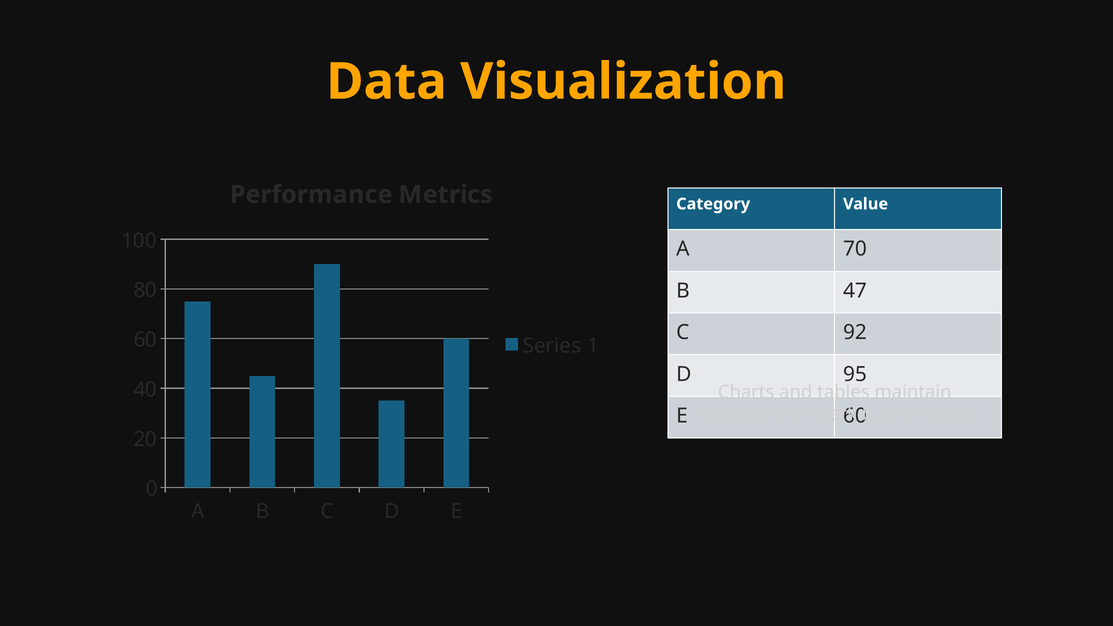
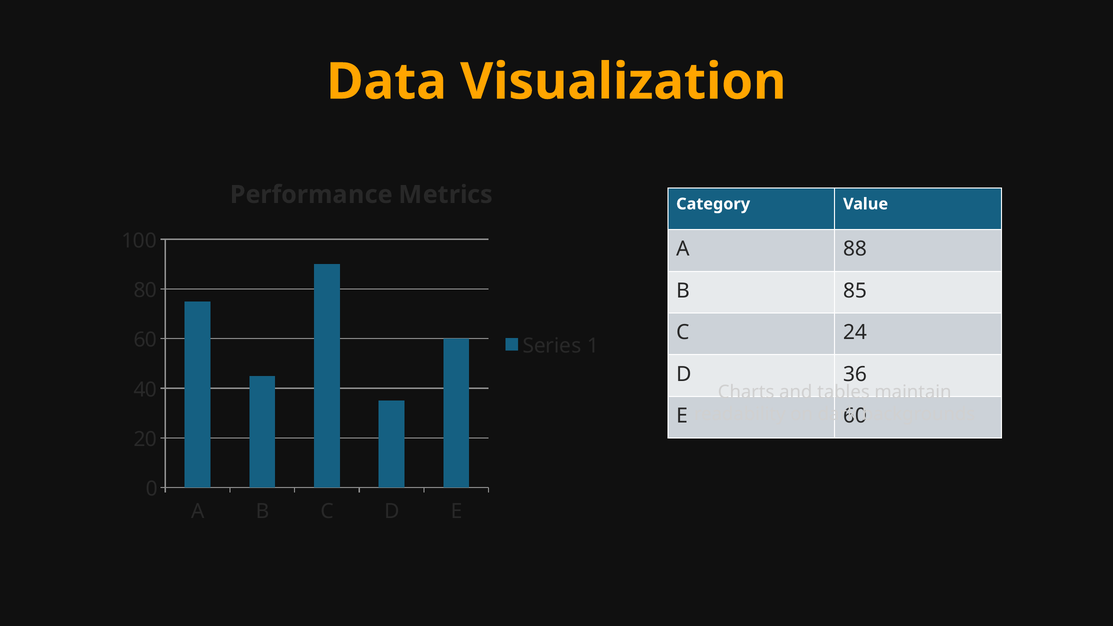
70: 70 -> 88
47: 47 -> 85
92: 92 -> 24
95: 95 -> 36
